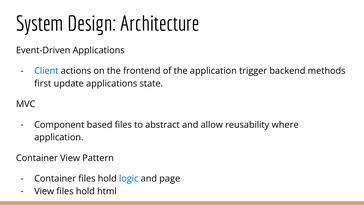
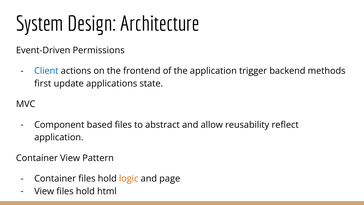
Event-Driven Applications: Applications -> Permissions
where: where -> reflect
logic colour: blue -> orange
